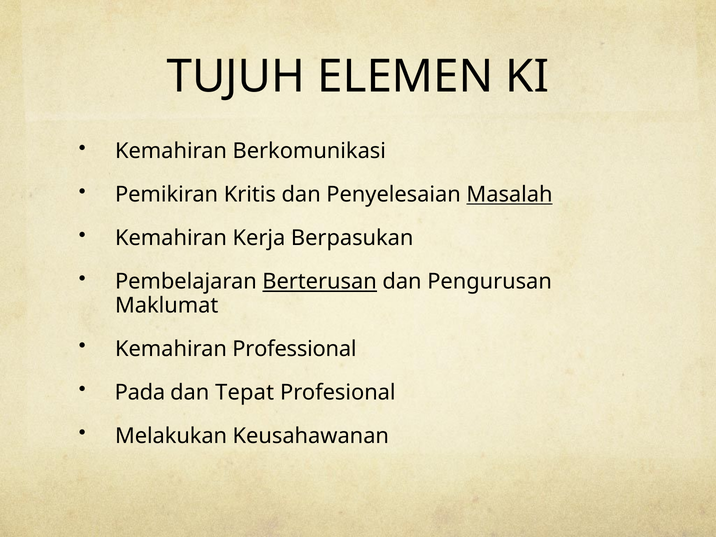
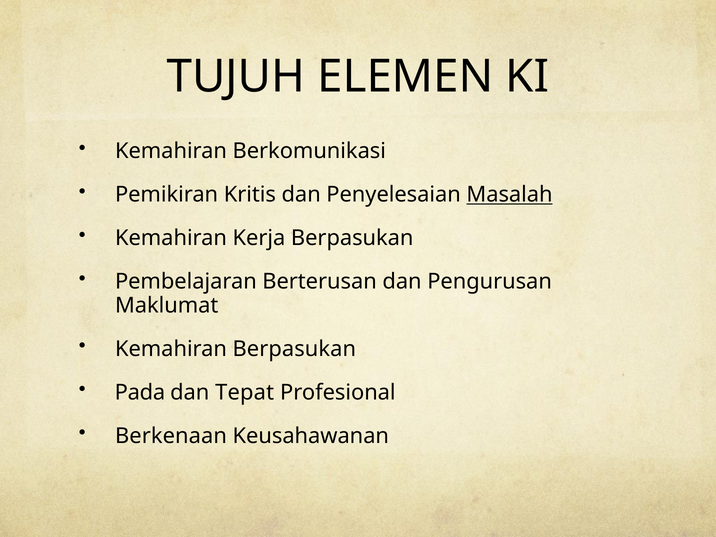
Berterusan underline: present -> none
Kemahiran Professional: Professional -> Berpasukan
Melakukan: Melakukan -> Berkenaan
